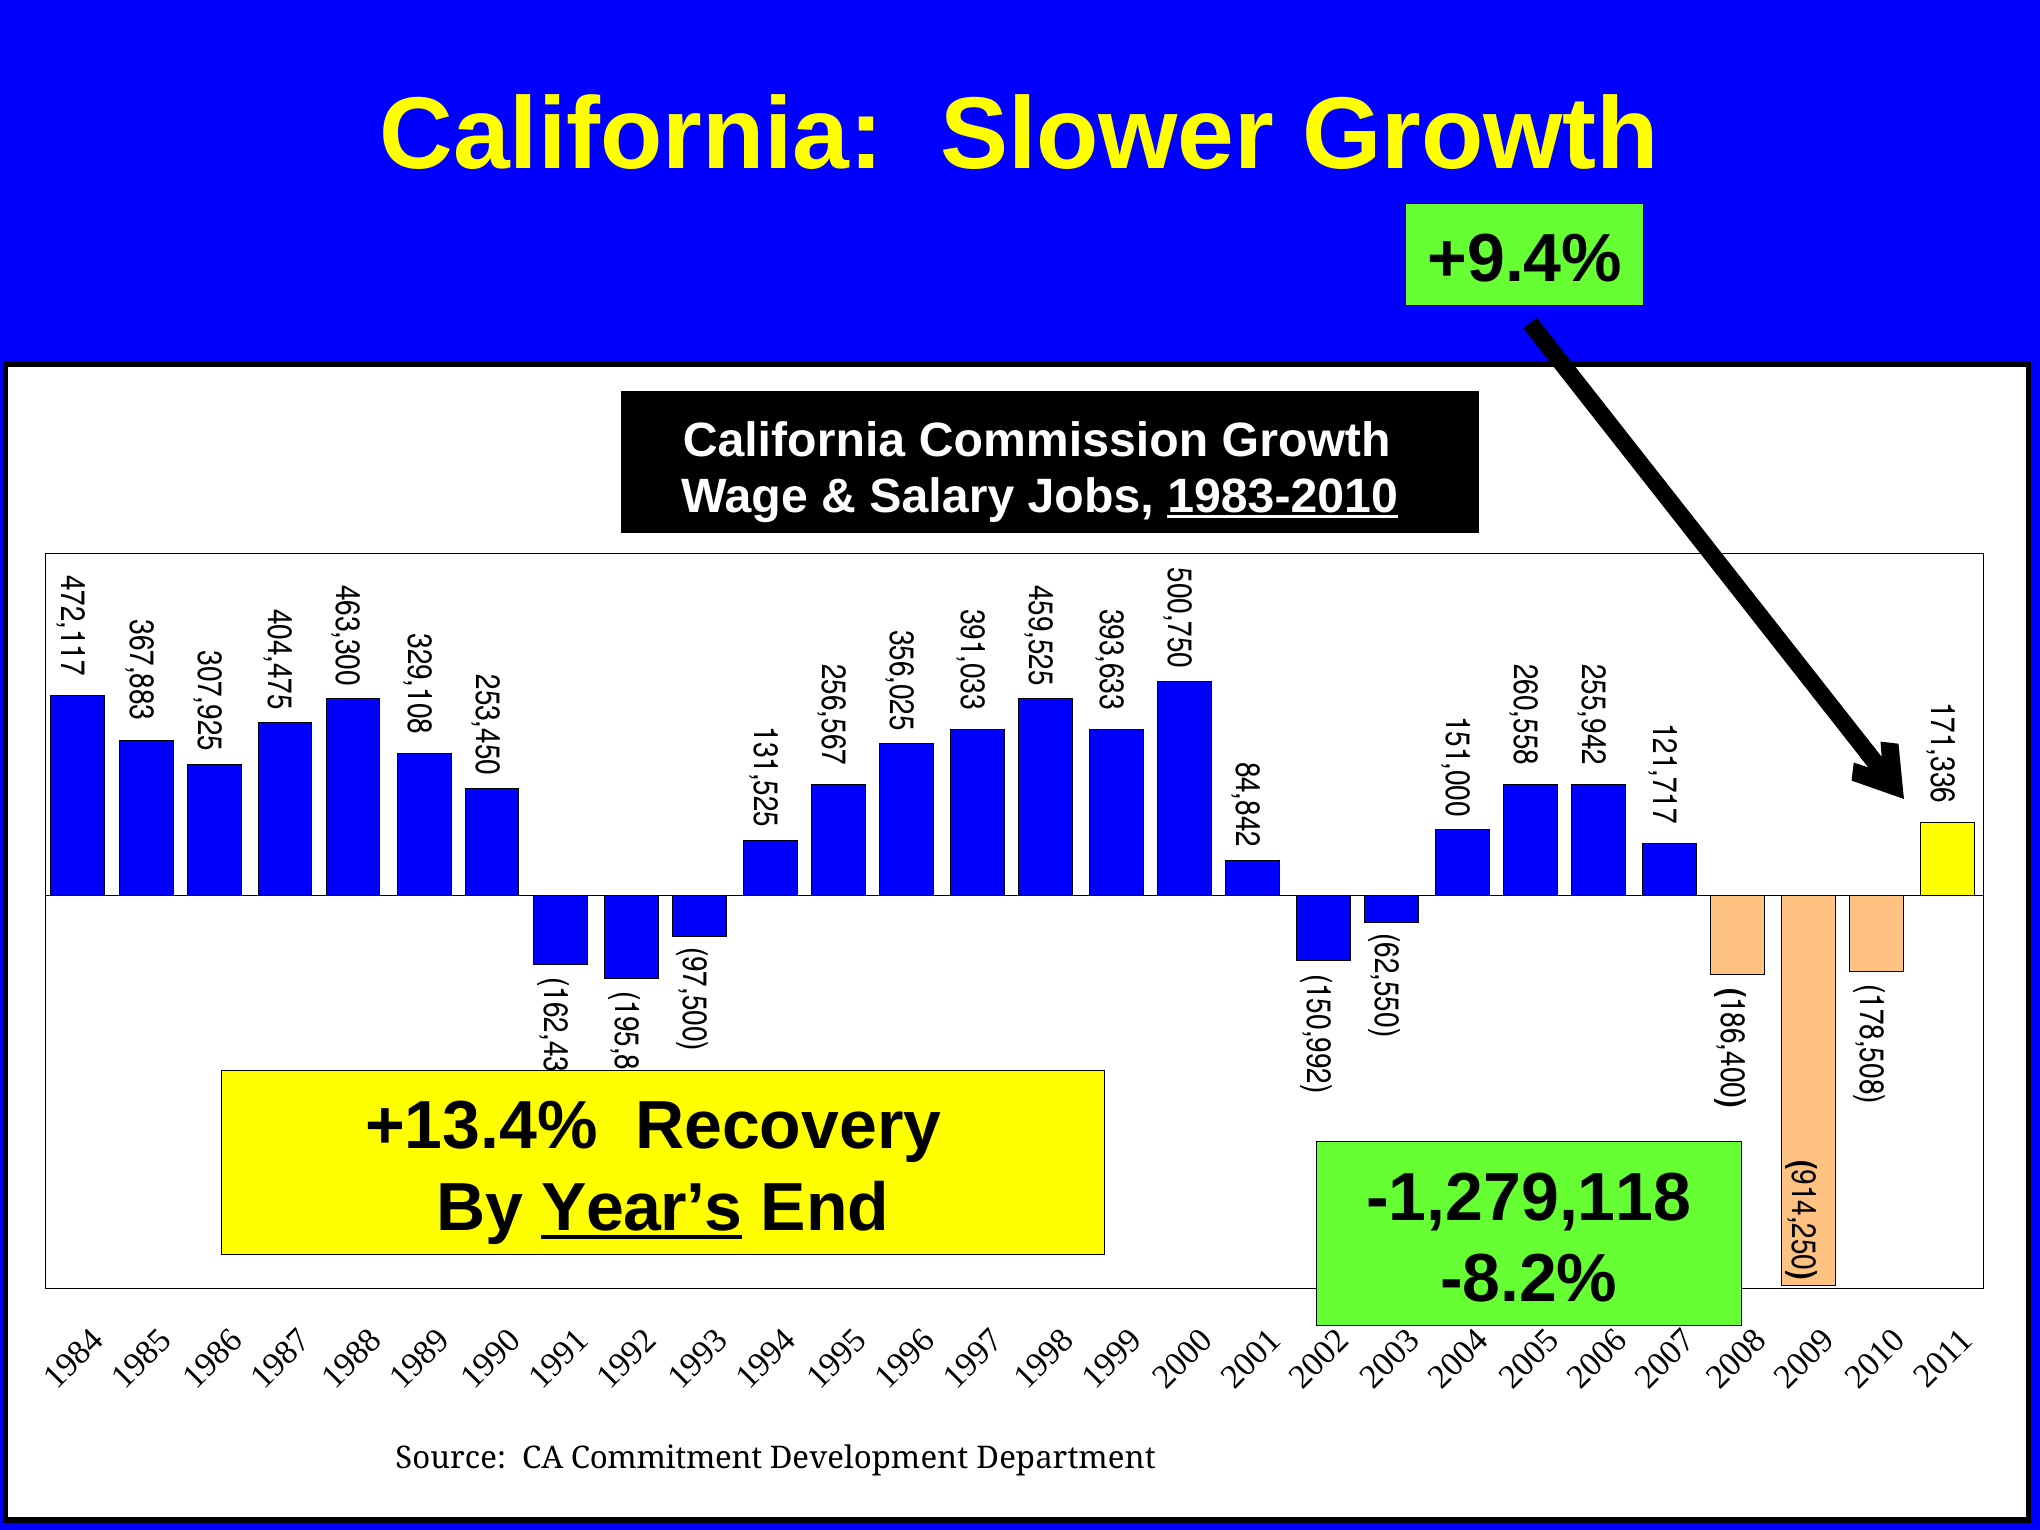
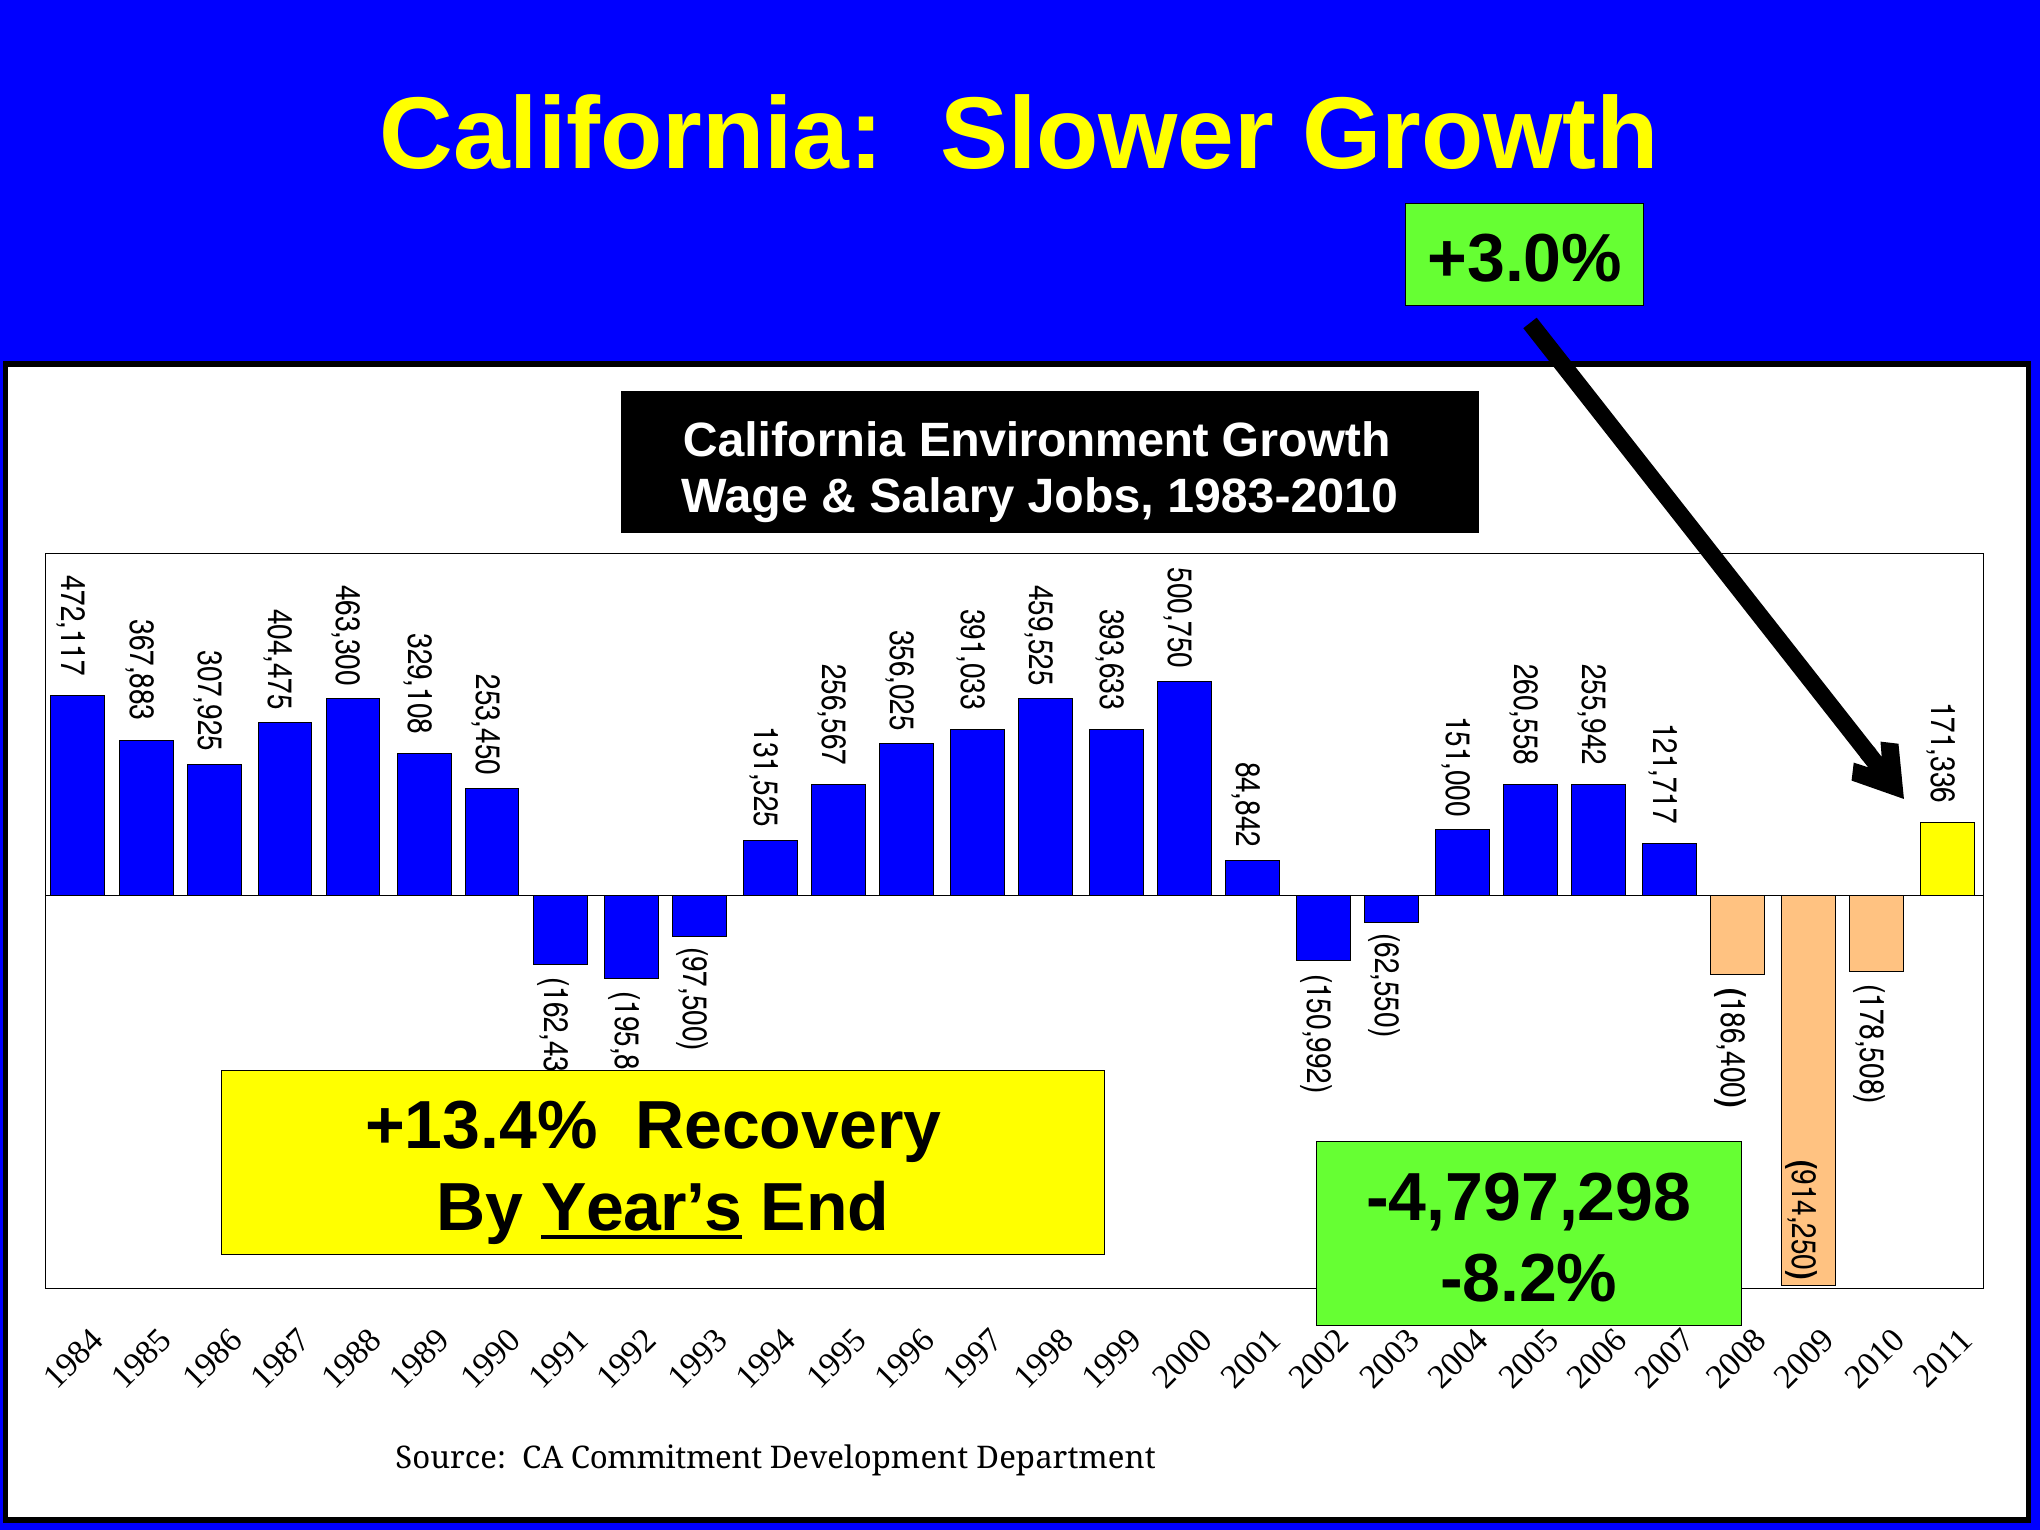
+9.4%: +9.4% -> +3.0%
Commission: Commission -> Environment
1983-2010 underline: present -> none
-1,279,118: -1,279,118 -> -4,797,298
